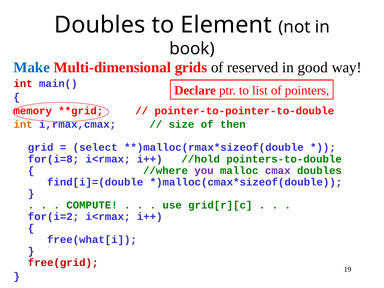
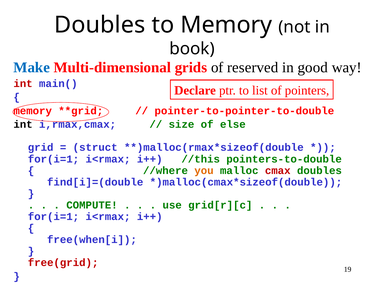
to Element: Element -> Memory
int at (23, 124) colour: orange -> black
then: then -> else
select: select -> struct
for(i=8 at (53, 159): for(i=8 -> for(i=1
//hold: //hold -> //this
you colour: purple -> orange
cmax colour: purple -> red
for(i=2 at (53, 217): for(i=2 -> for(i=1
free(what[i: free(what[i -> free(when[i
